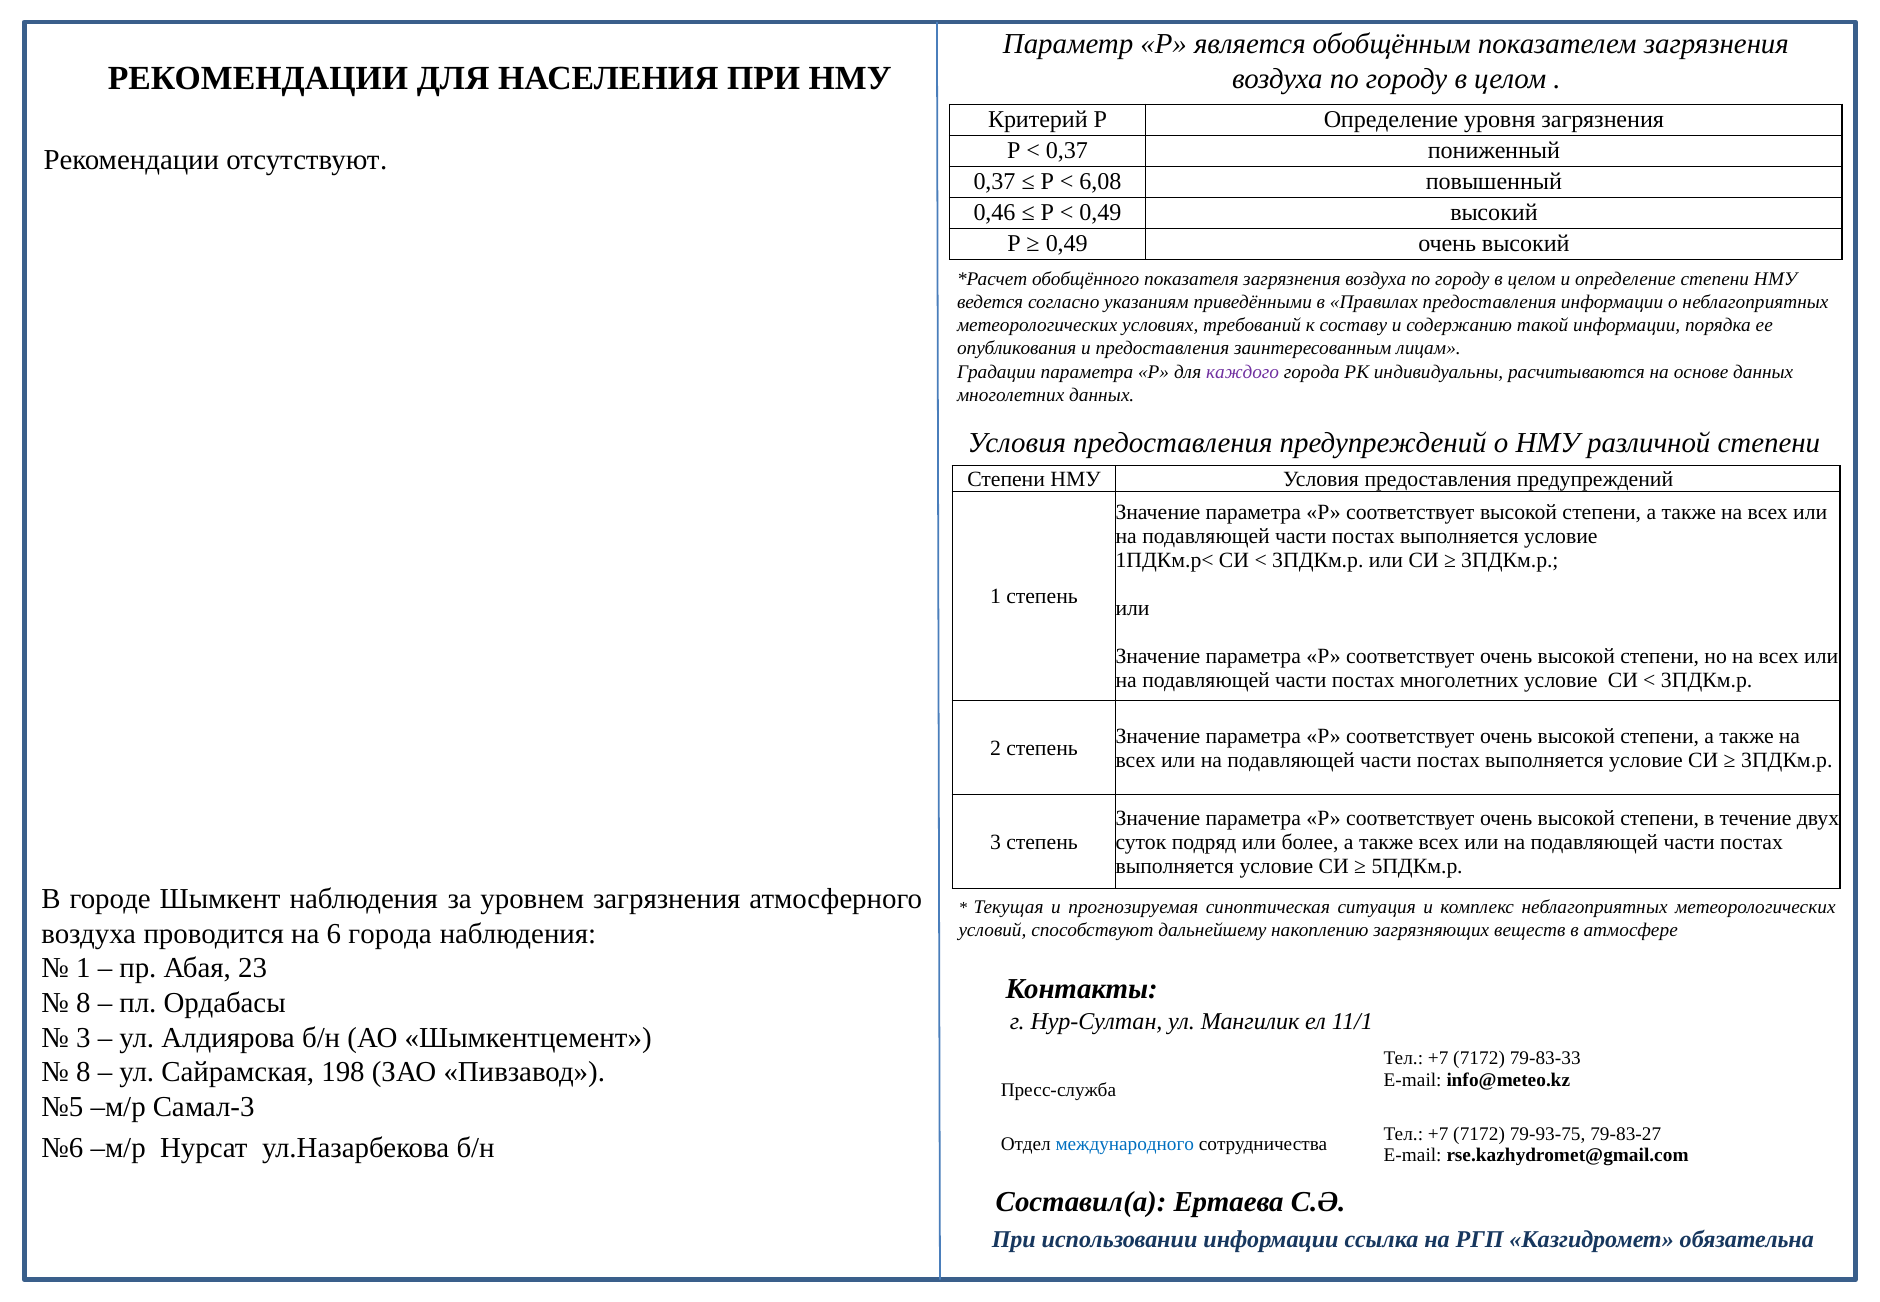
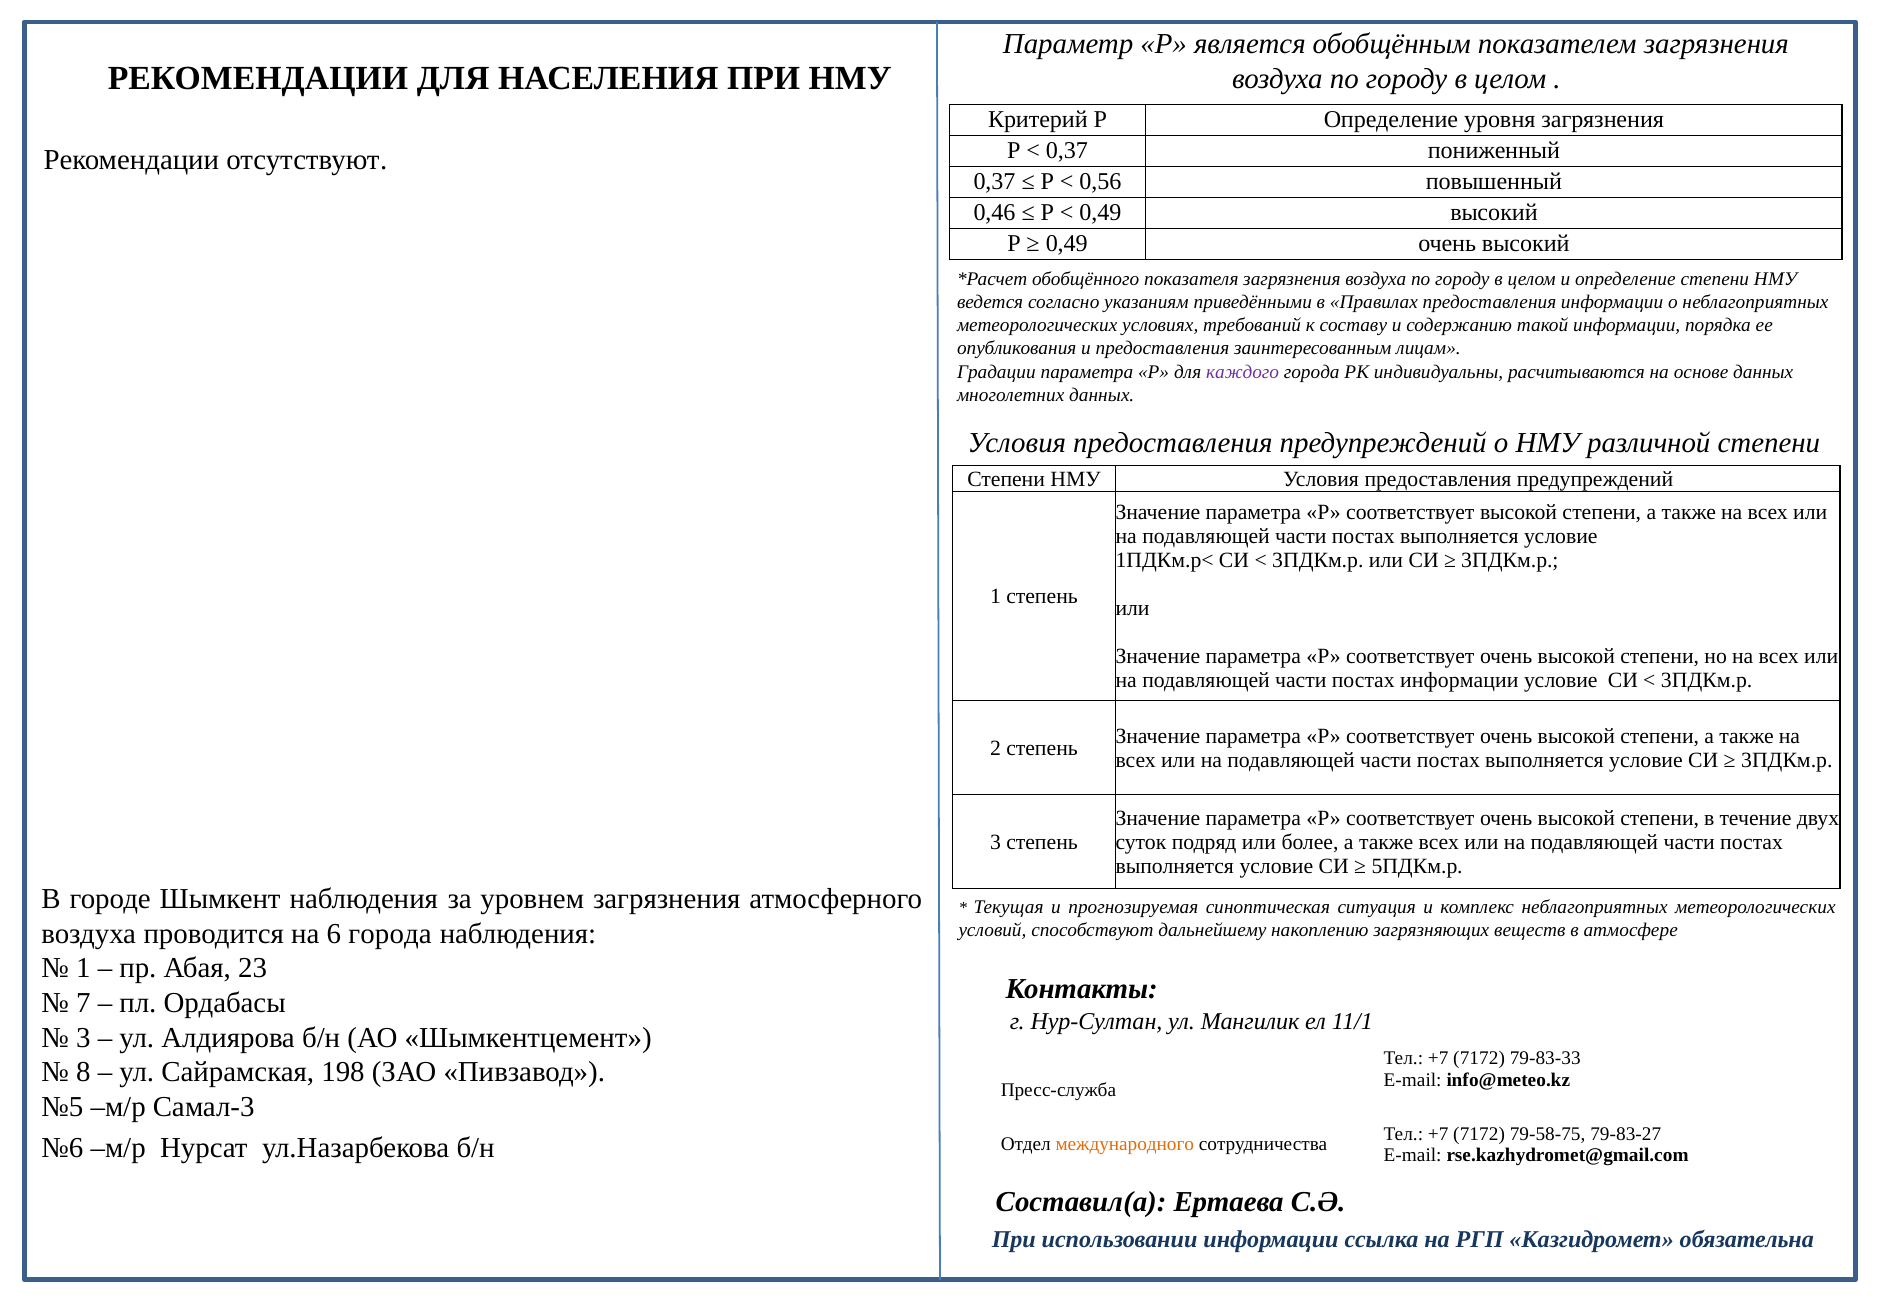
6,08: 6,08 -> 0,56
постах многолетних: многолетних -> информации
8 at (83, 1003): 8 -> 7
79-93-75: 79-93-75 -> 79-58-75
международного colour: blue -> orange
